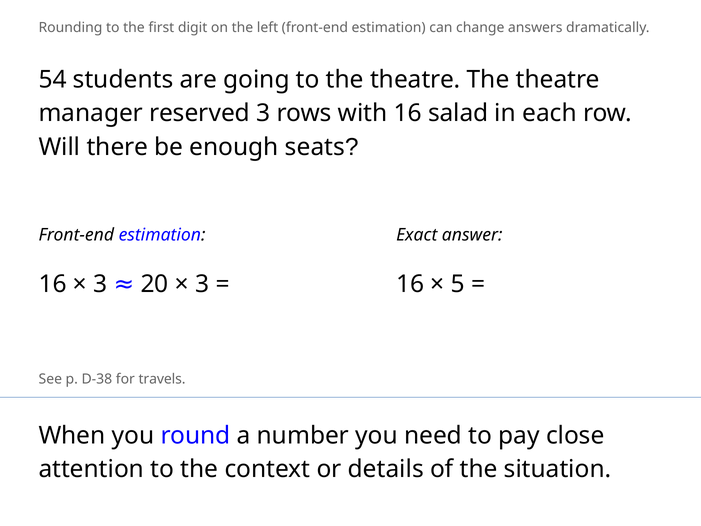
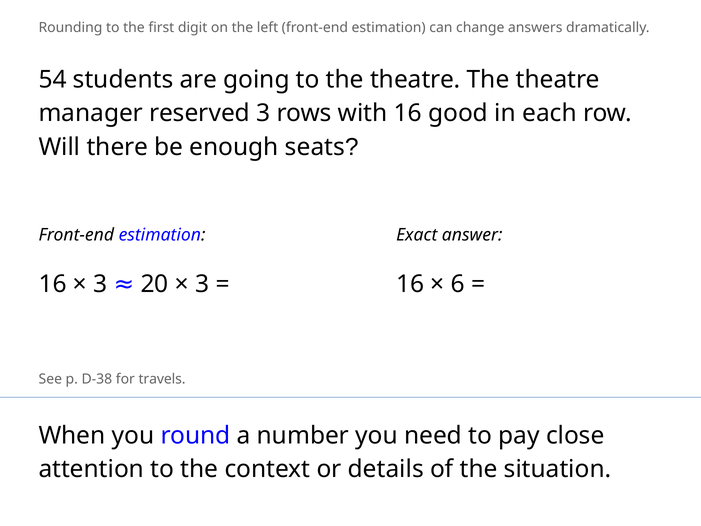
salad: salad -> good
5: 5 -> 6
